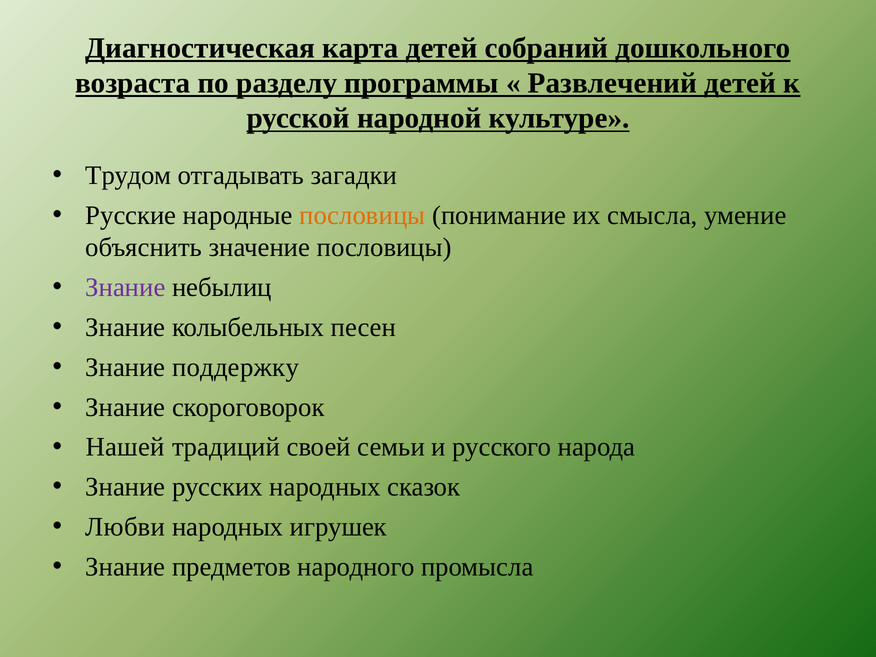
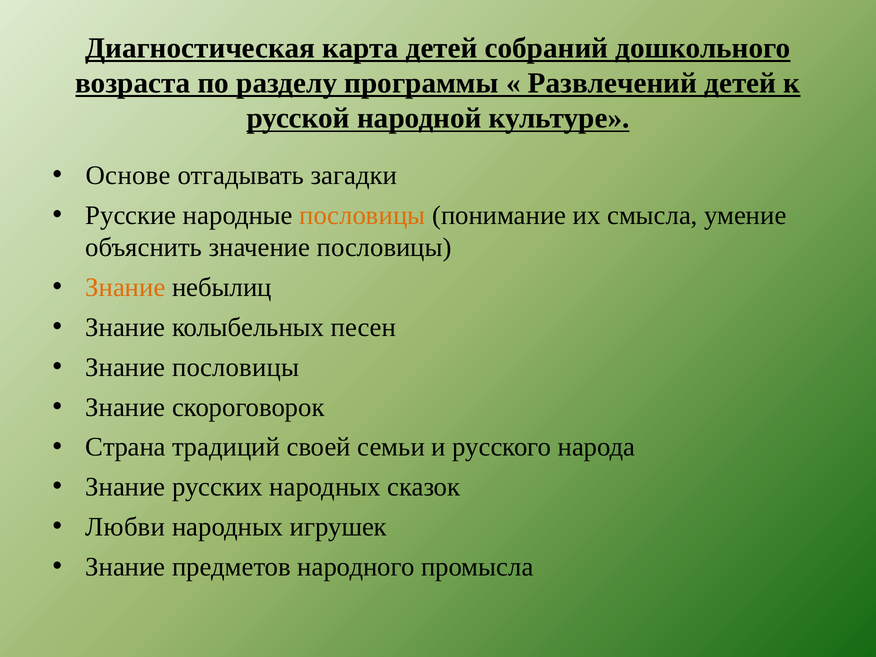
Трудом: Трудом -> Основе
Знание at (125, 288) colour: purple -> orange
Знание поддержку: поддержку -> пословицы
Нашей: Нашей -> Страна
